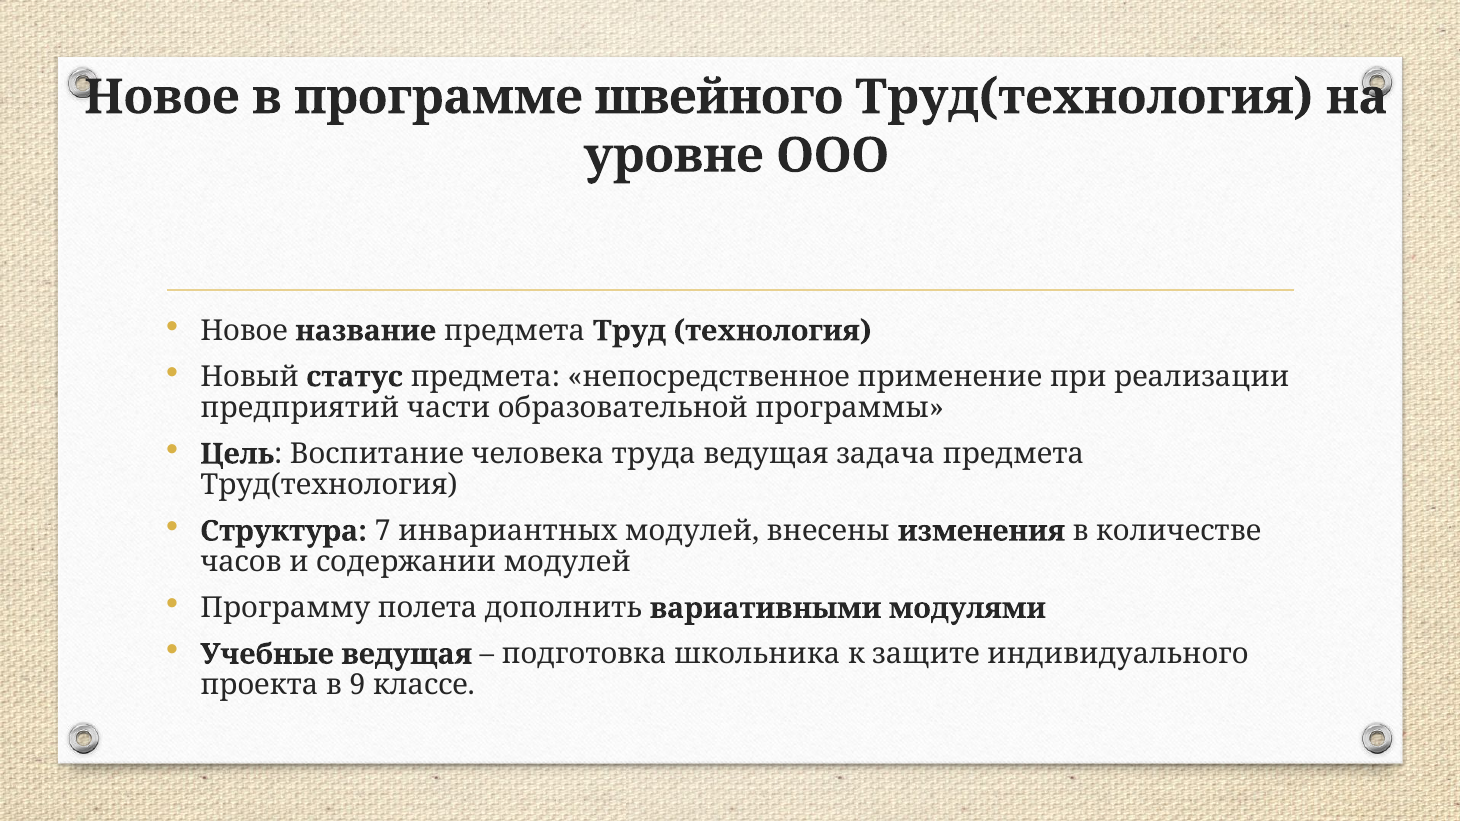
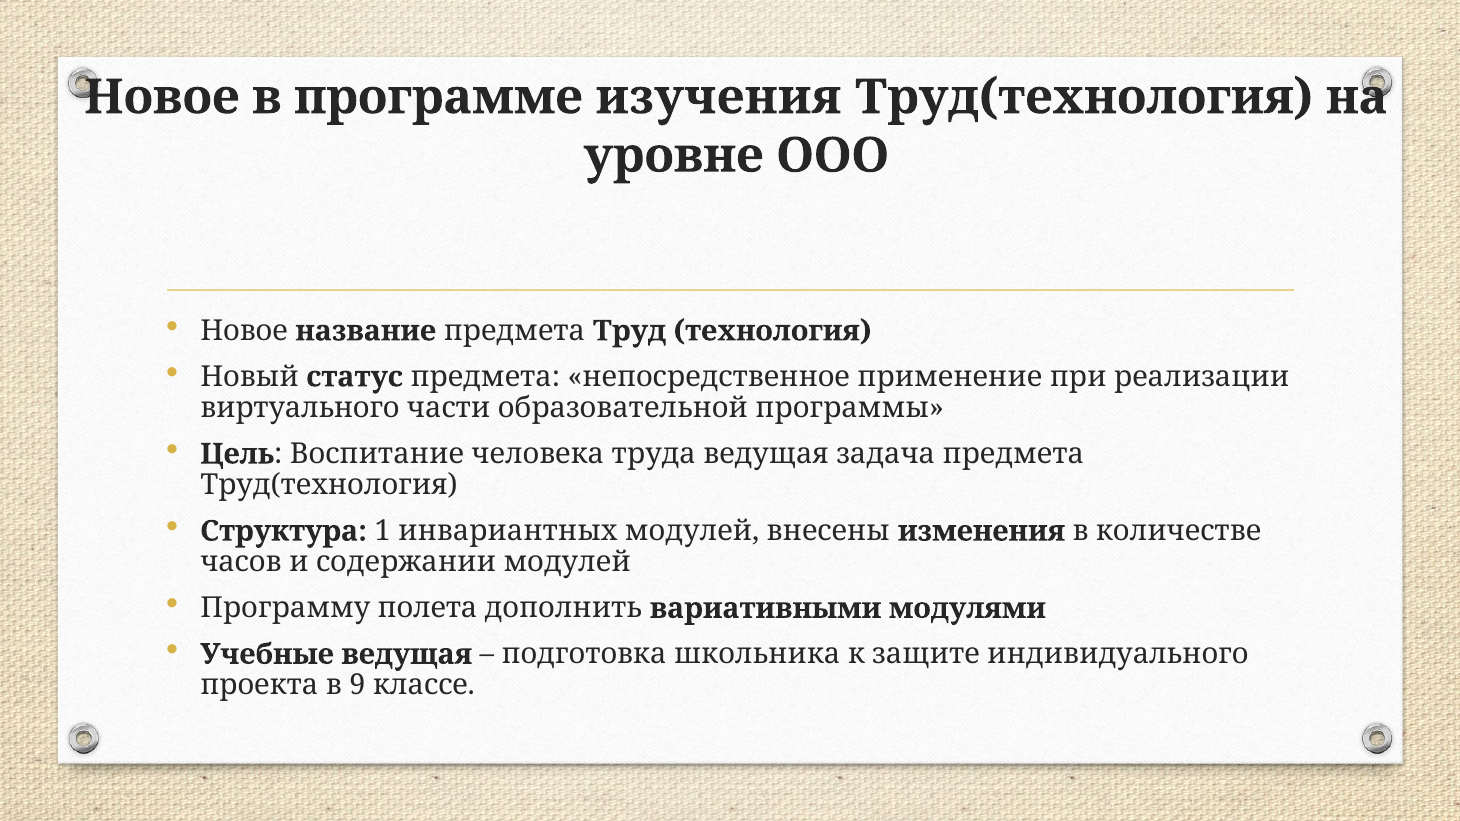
швейного: швейного -> изучения
предприятий: предприятий -> виртуального
7: 7 -> 1
